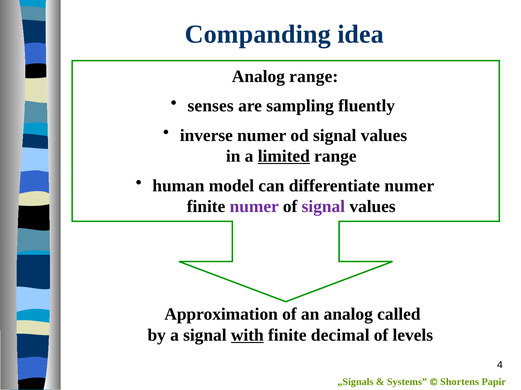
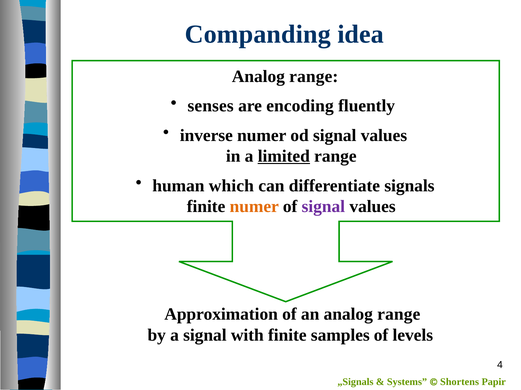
sampling: sampling -> encoding
model: model -> which
differentiate numer: numer -> signals
numer at (254, 207) colour: purple -> orange
an analog called: called -> range
with underline: present -> none
decimal: decimal -> samples
